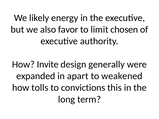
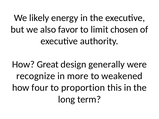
Invite: Invite -> Great
expanded: expanded -> recognize
apart: apart -> more
tolls: tolls -> four
convictions: convictions -> proportion
